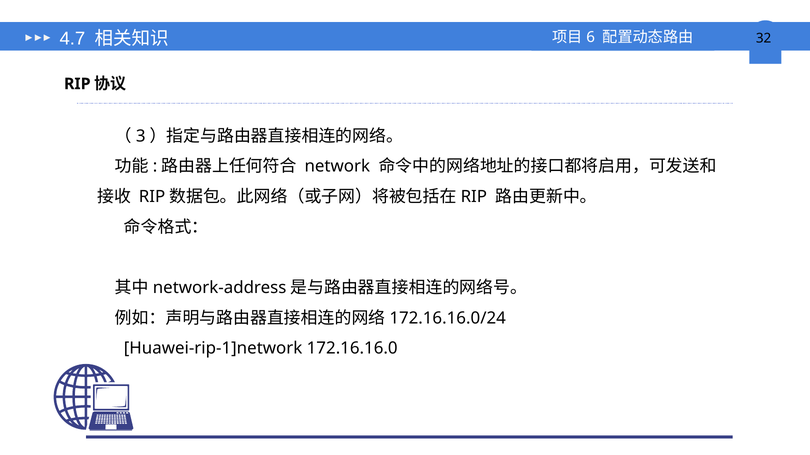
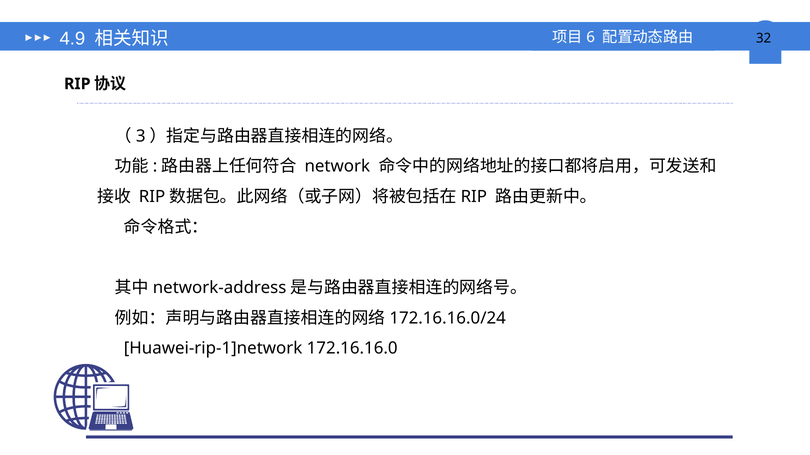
4.7: 4.7 -> 4.9
